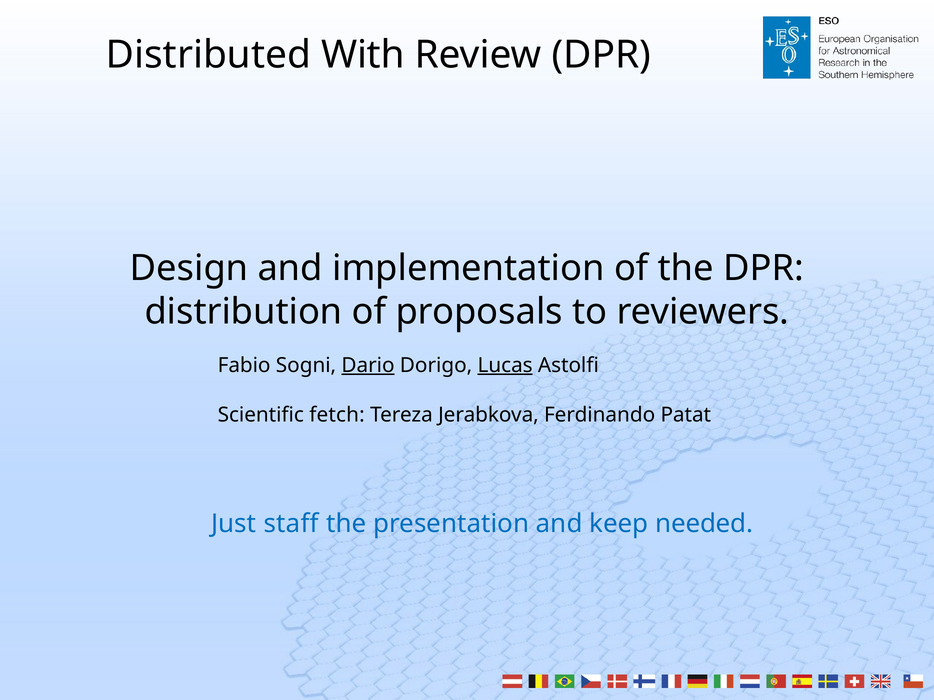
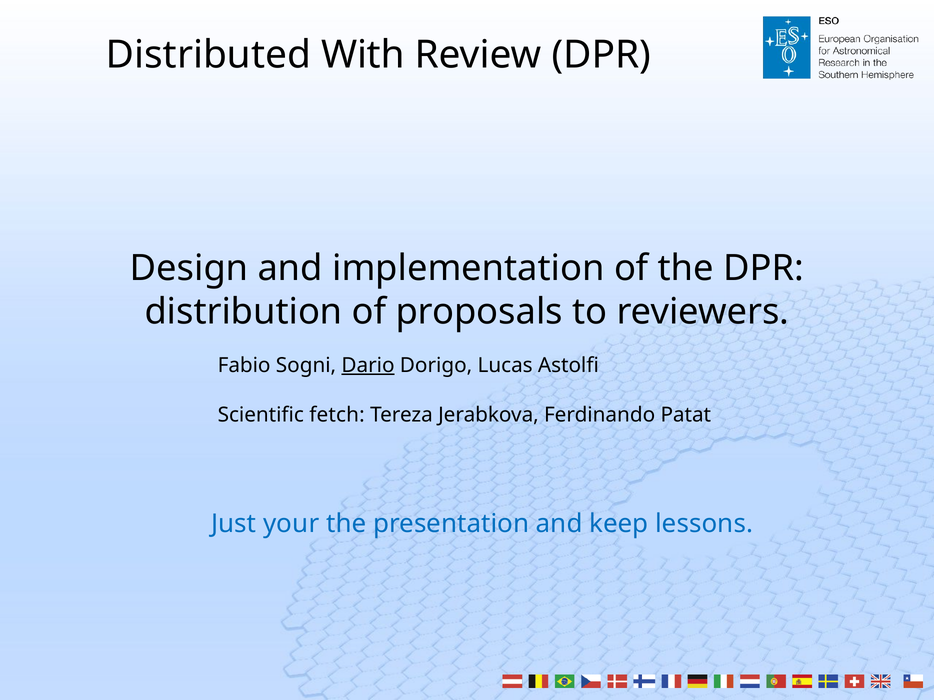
Lucas underline: present -> none
staff: staff -> your
needed: needed -> lessons
